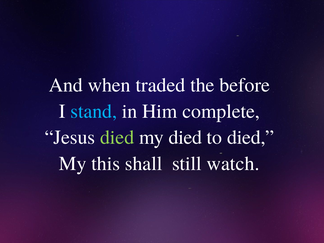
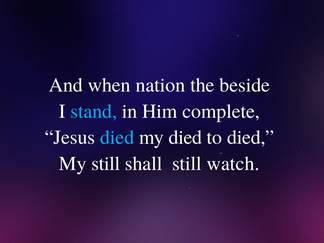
traded: traded -> nation
before: before -> beside
died at (117, 137) colour: light green -> light blue
My this: this -> still
